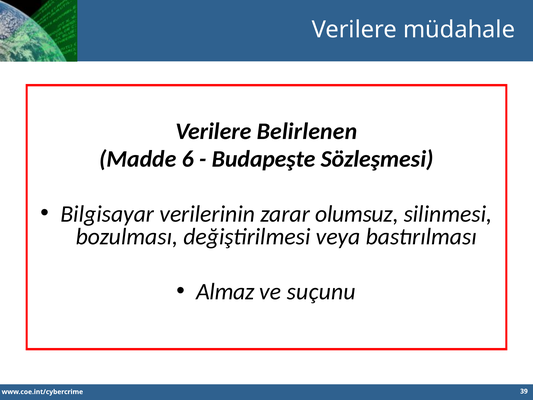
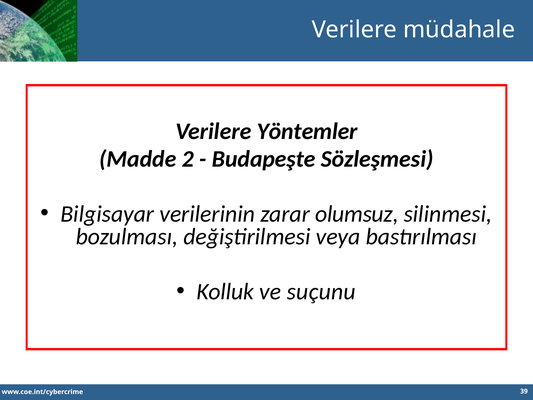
Belirlenen: Belirlenen -> Yöntemler
6: 6 -> 2
Almaz: Almaz -> Kolluk
